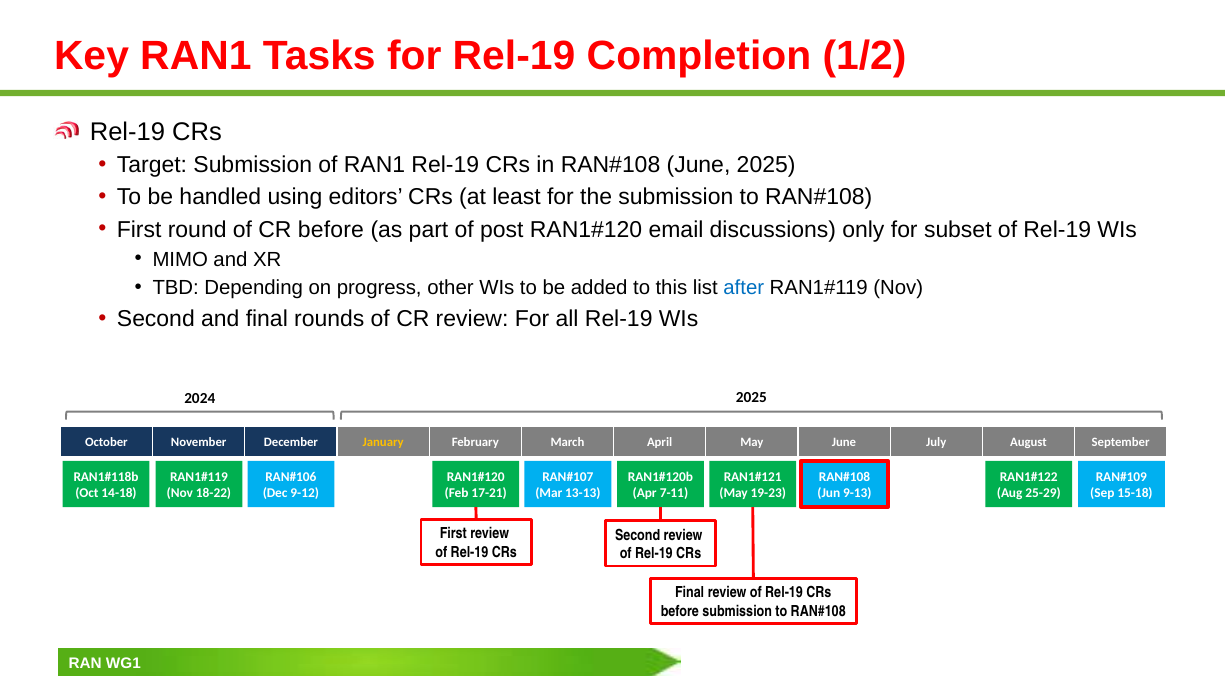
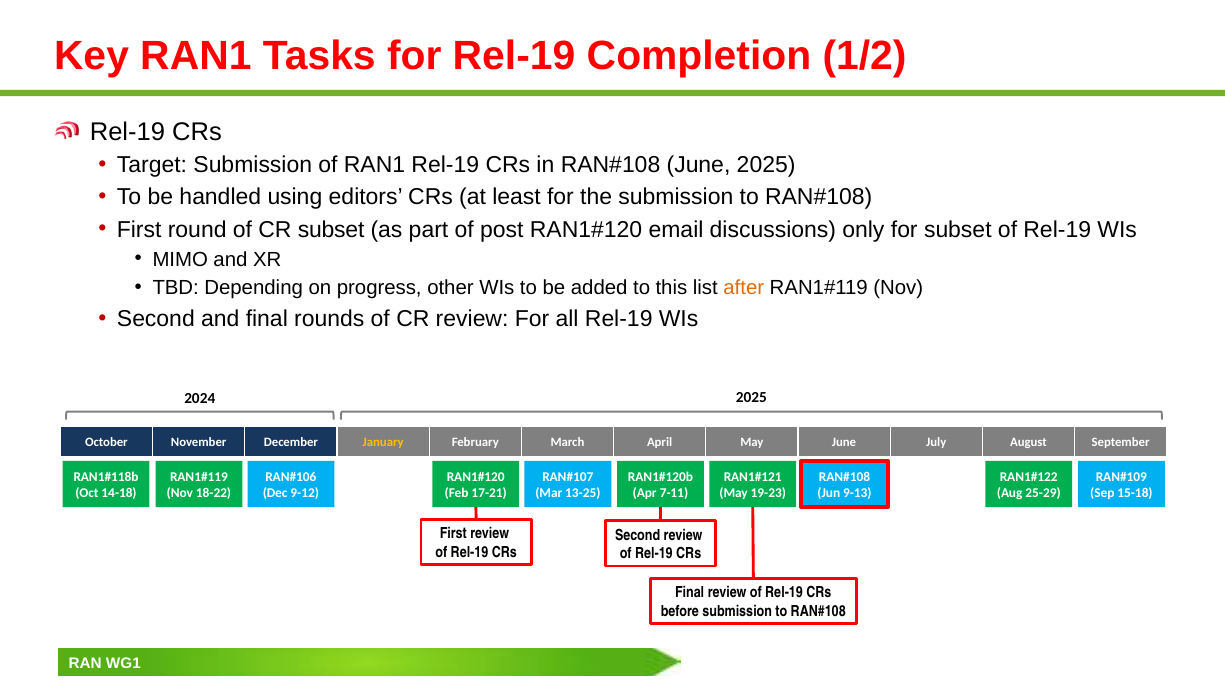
CR before: before -> subset
after colour: blue -> orange
13-13: 13-13 -> 13-25
